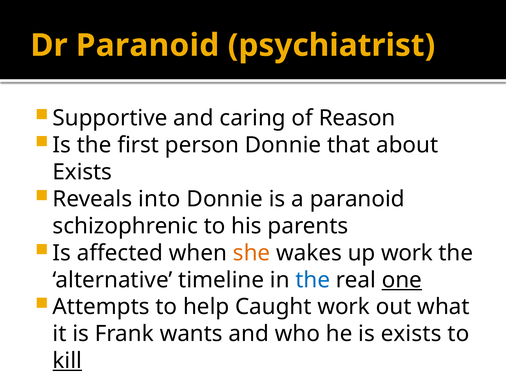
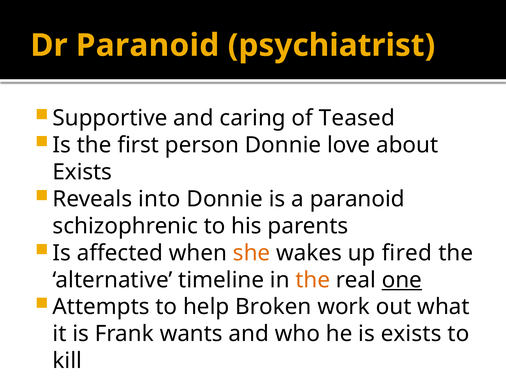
Reason: Reason -> Teased
that: that -> love
up work: work -> fired
the at (313, 280) colour: blue -> orange
Caught: Caught -> Broken
kill underline: present -> none
